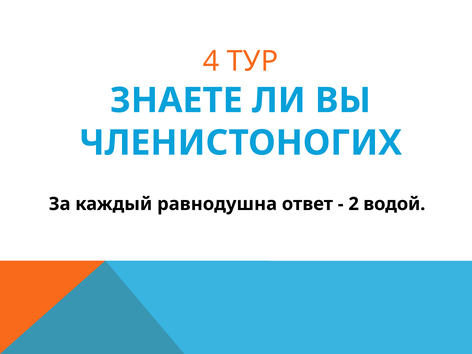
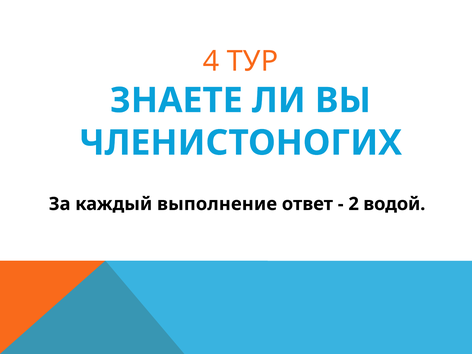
равнодушна: равнодушна -> выполнение
